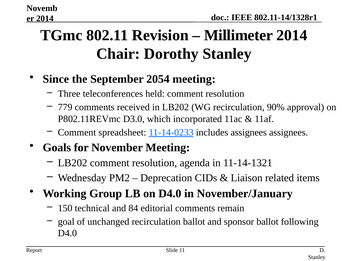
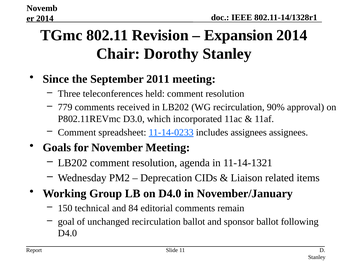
Millimeter: Millimeter -> Expansion
2054: 2054 -> 2011
